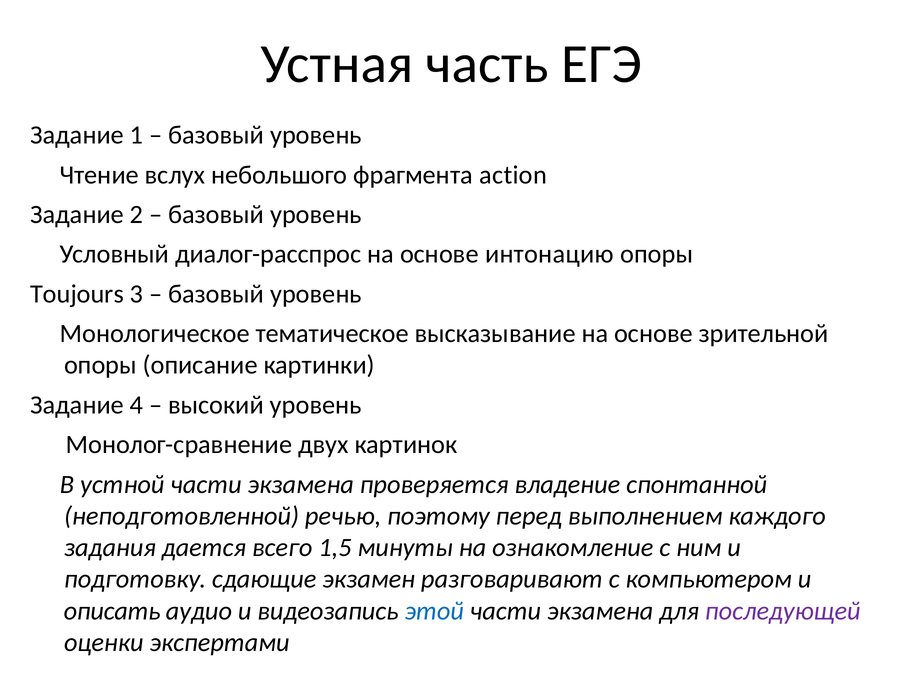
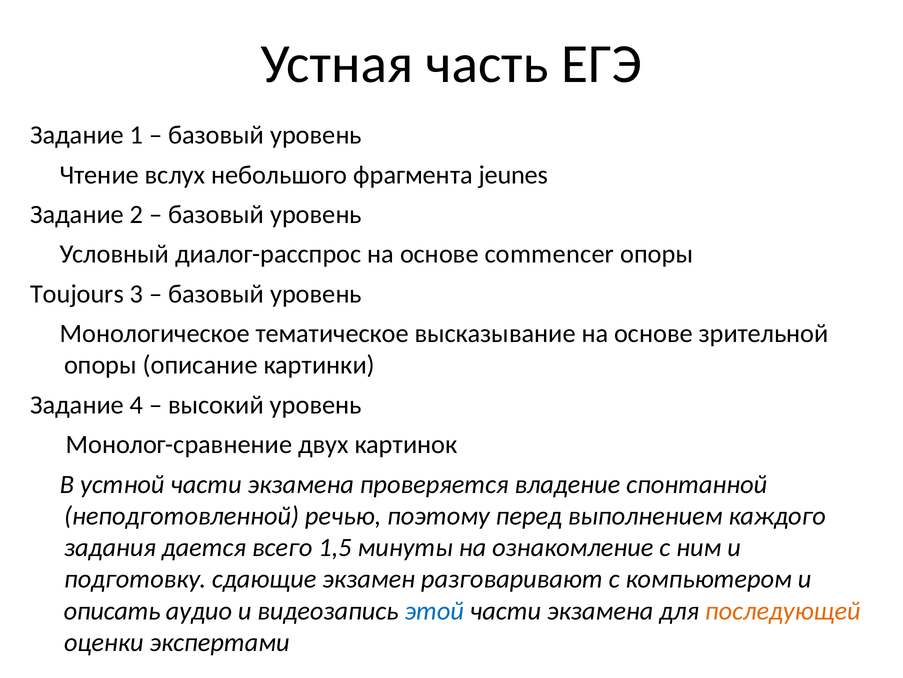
action: action -> jeunes
интонацию: интонацию -> commencer
последующей colour: purple -> orange
